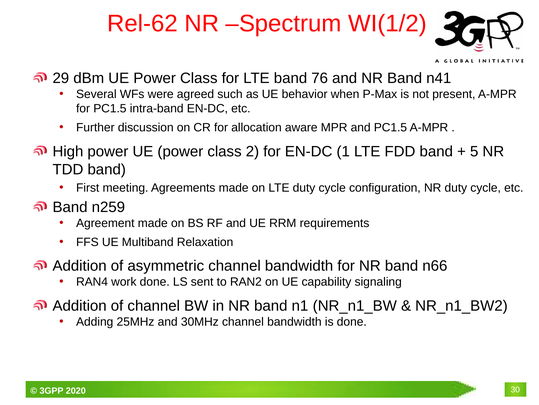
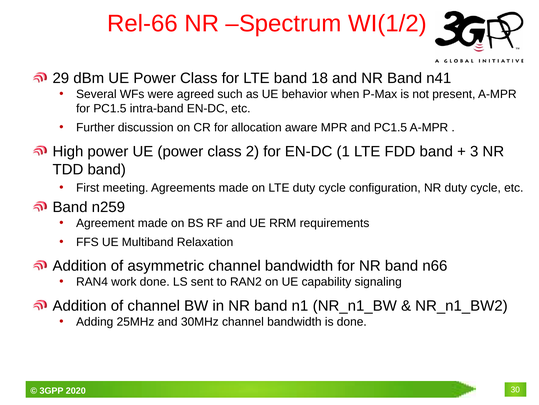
Rel-62: Rel-62 -> Rel-66
76: 76 -> 18
5: 5 -> 3
